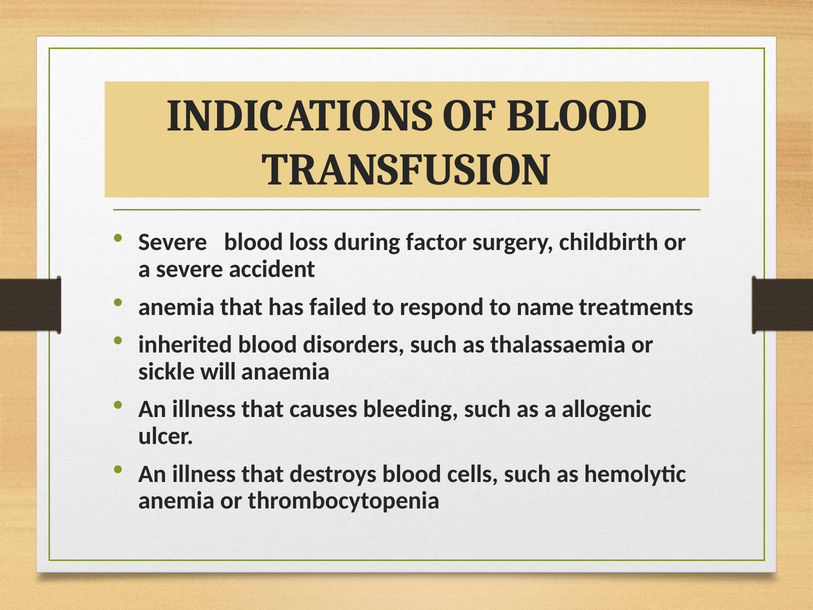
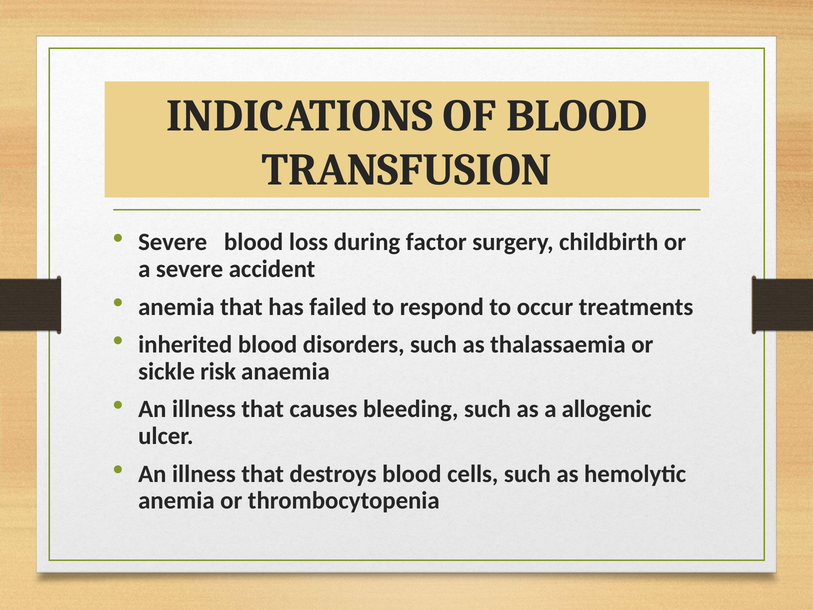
name: name -> occur
will: will -> risk
